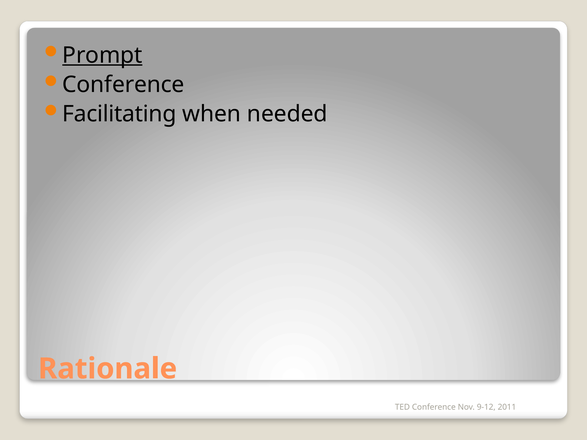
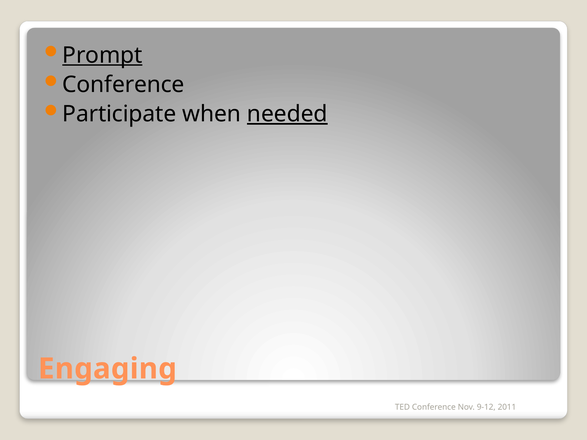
Facilitating: Facilitating -> Participate
needed underline: none -> present
Rationale: Rationale -> Engaging
